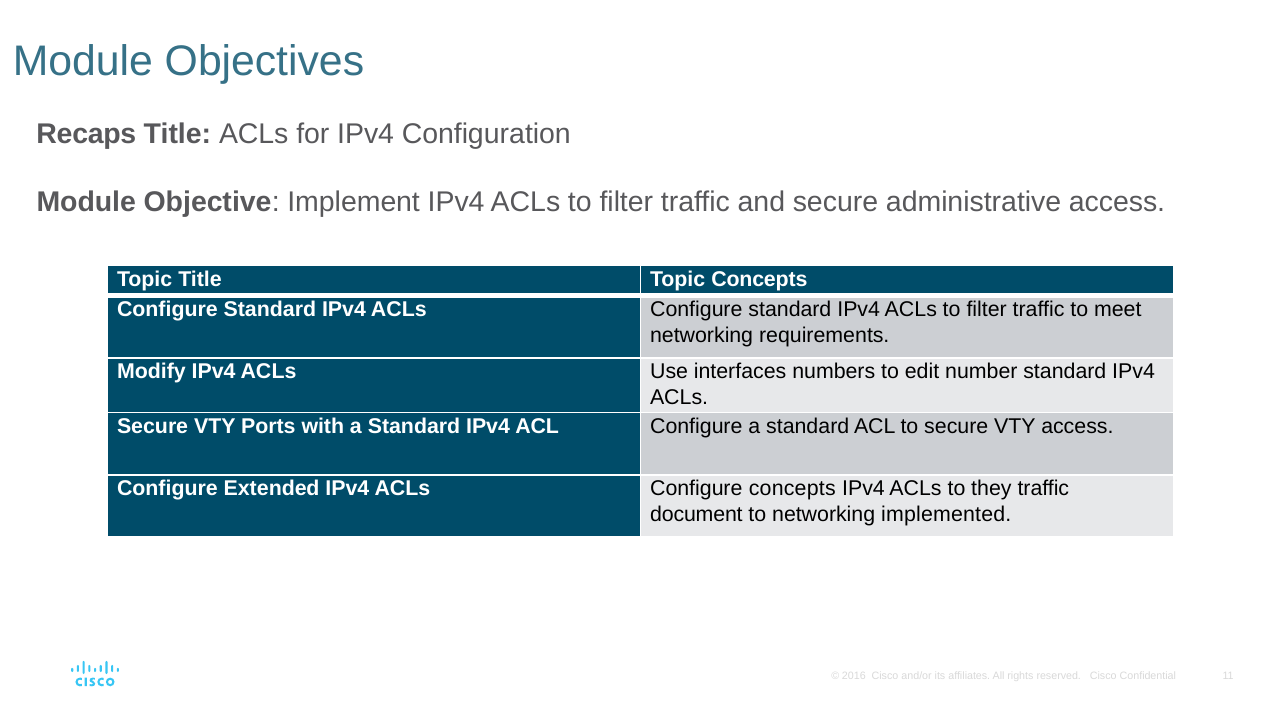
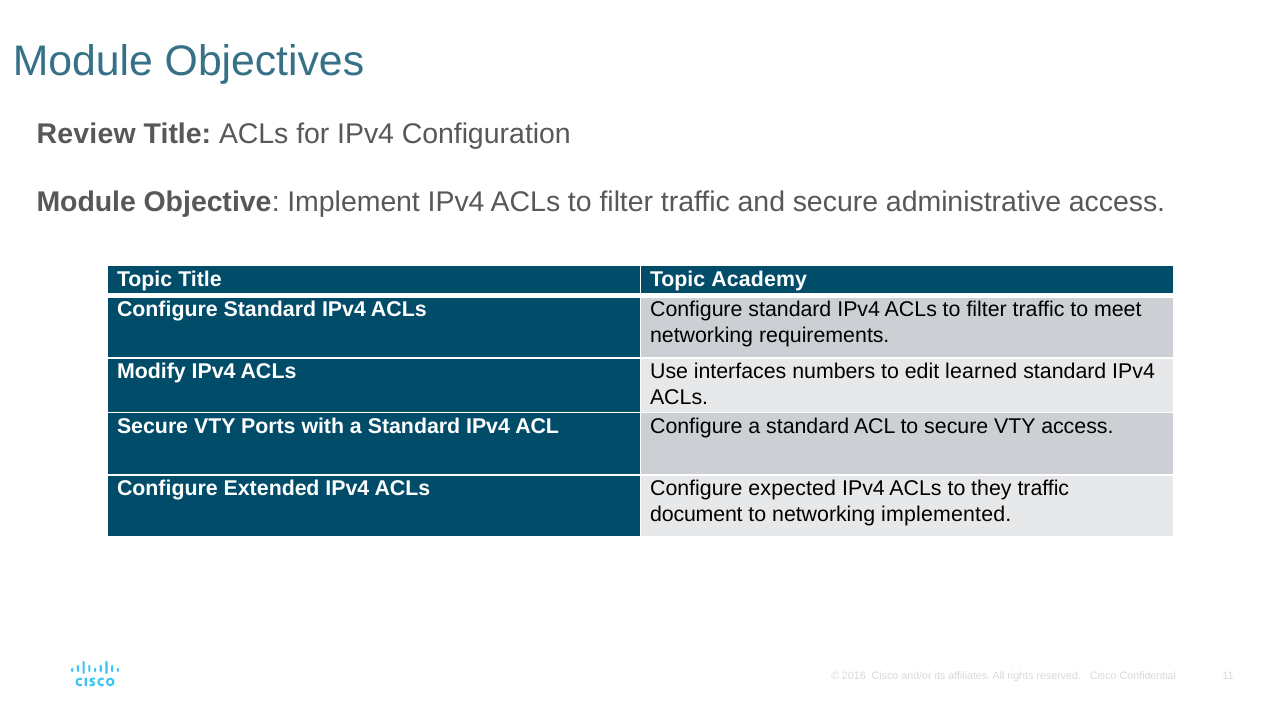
Recaps: Recaps -> Review
Topic Concepts: Concepts -> Academy
number: number -> learned
Configure concepts: concepts -> expected
